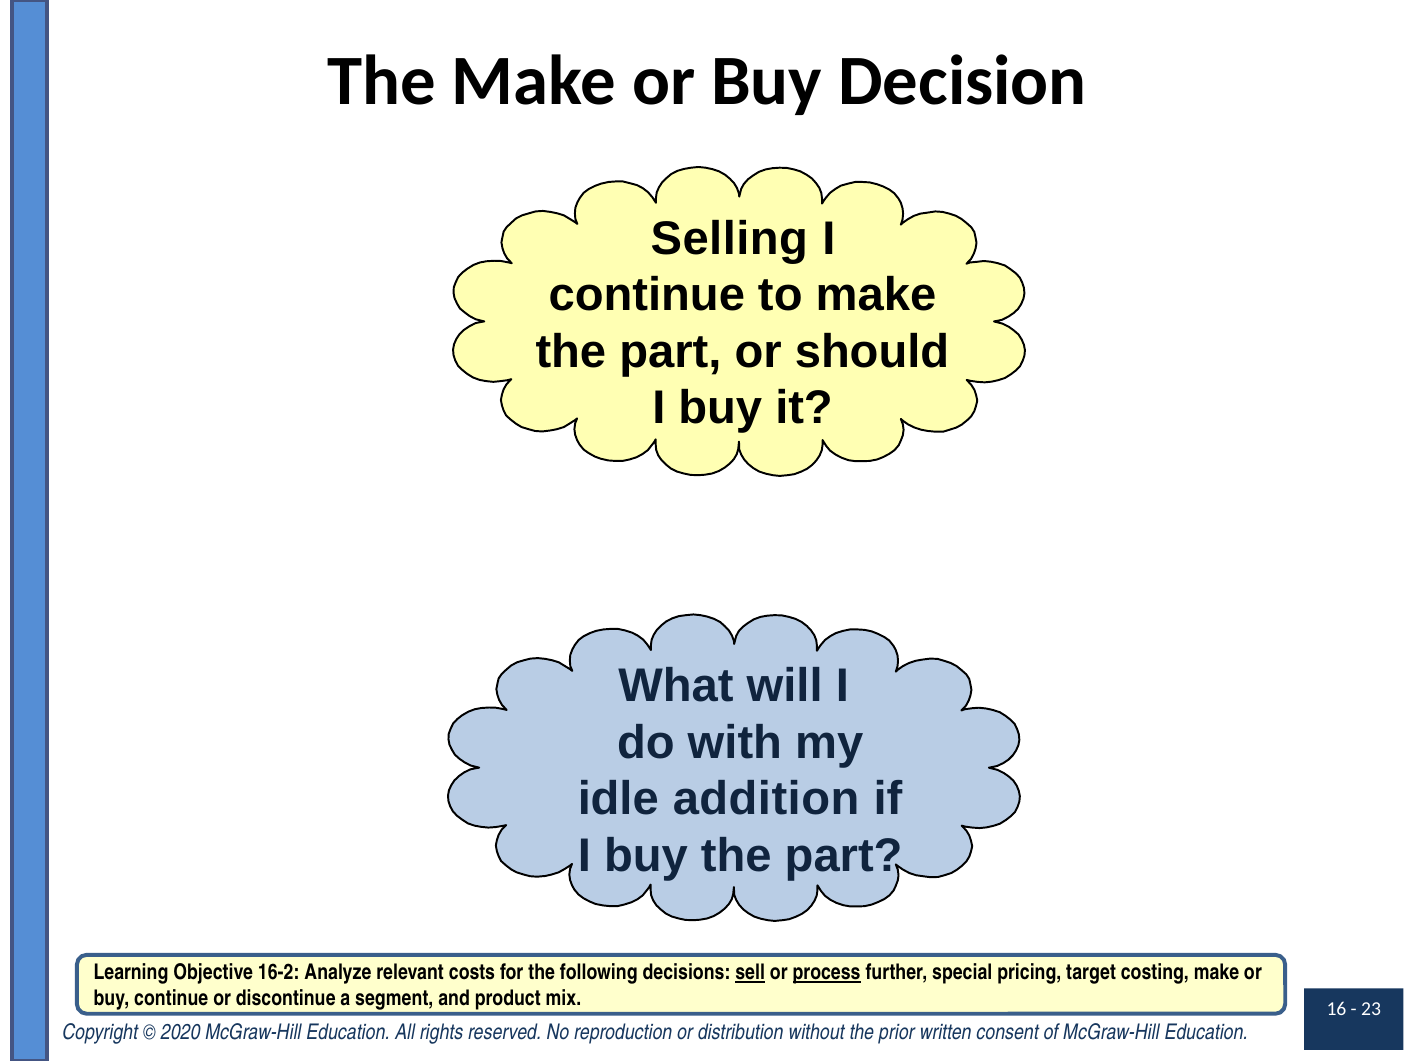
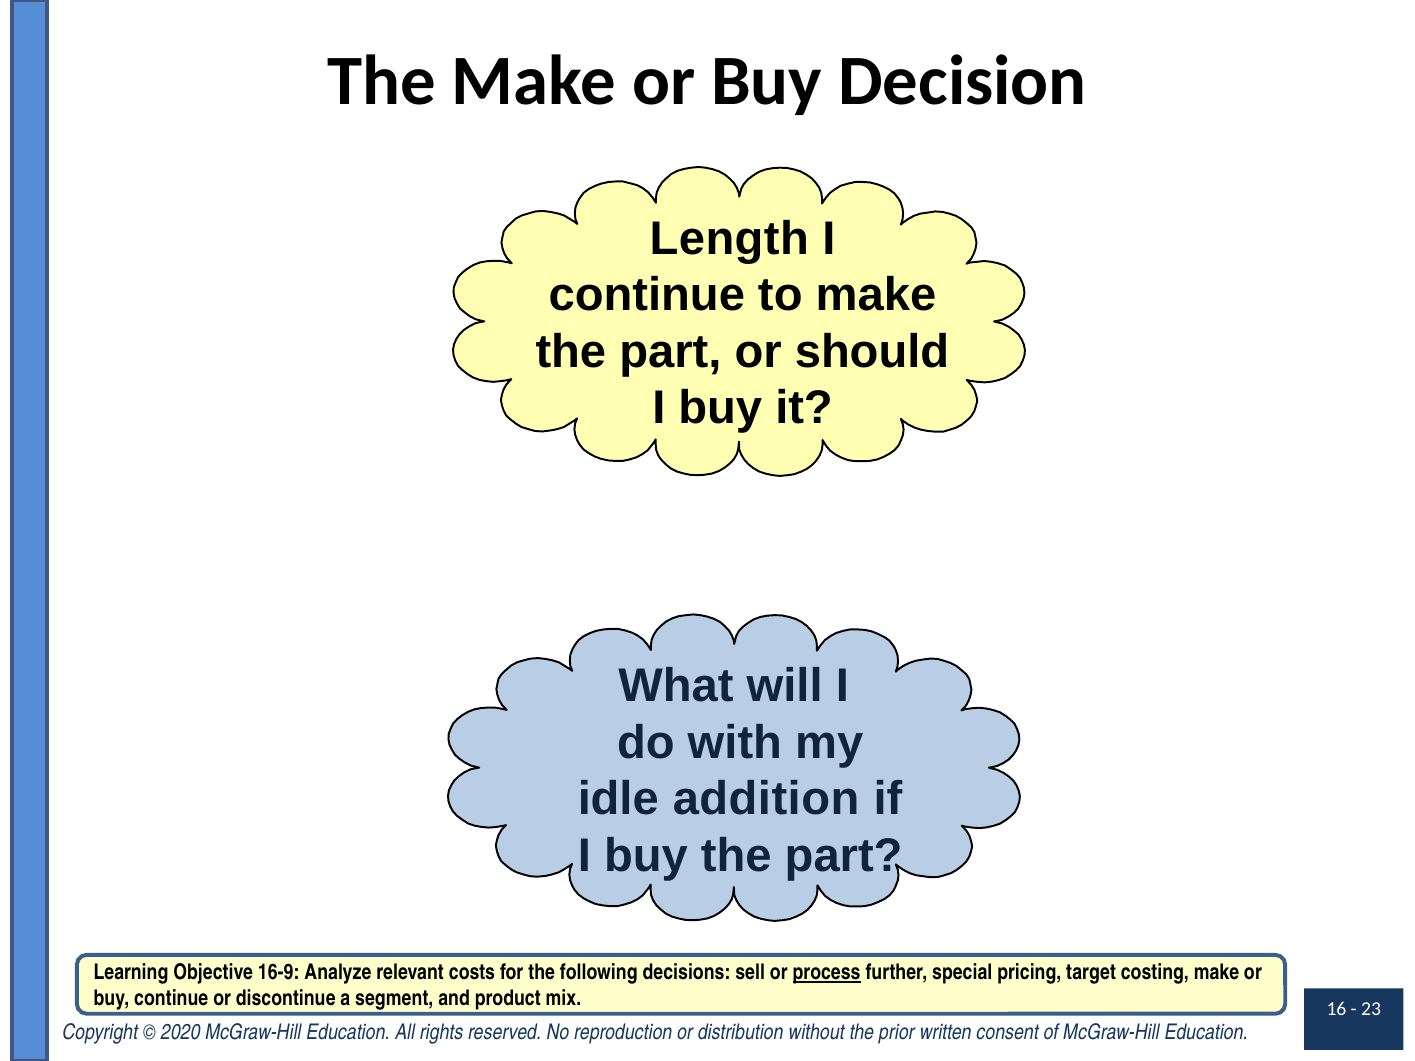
Selling: Selling -> Length
16-2: 16-2 -> 16-9
sell underline: present -> none
